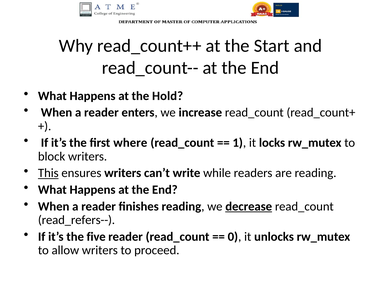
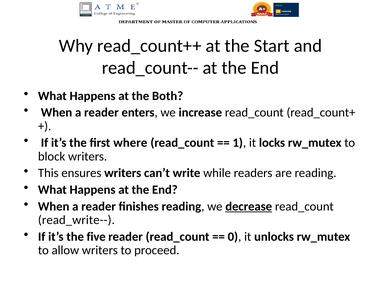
Hold: Hold -> Both
This underline: present -> none
read_refers--: read_refers-- -> read_write--
